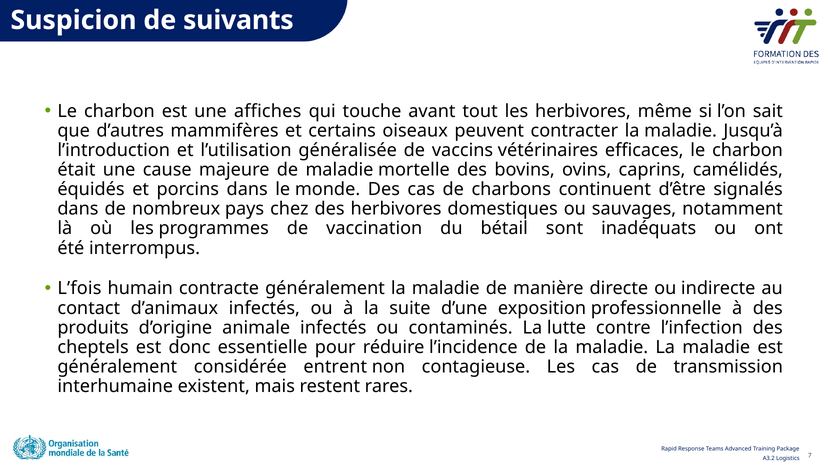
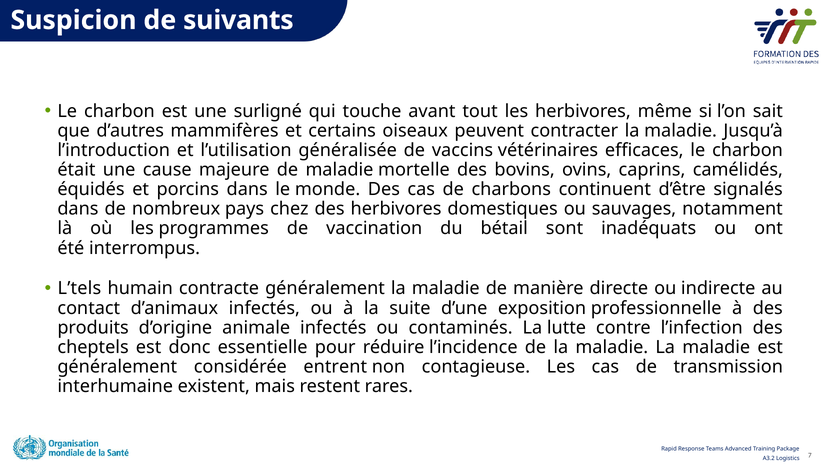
affiches: affiches -> surligné
L’fois: L’fois -> L’tels
